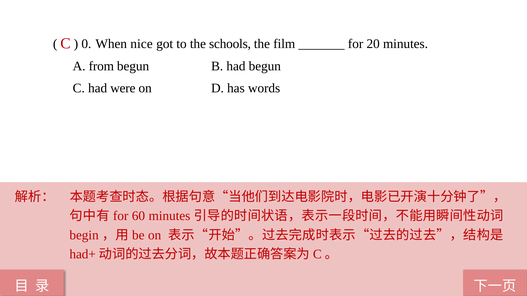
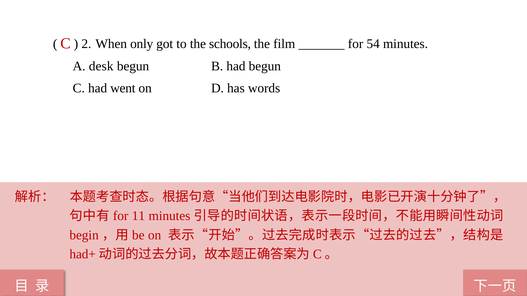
0: 0 -> 2
nice: nice -> only
20: 20 -> 54
from: from -> desk
were: were -> went
60: 60 -> 11
